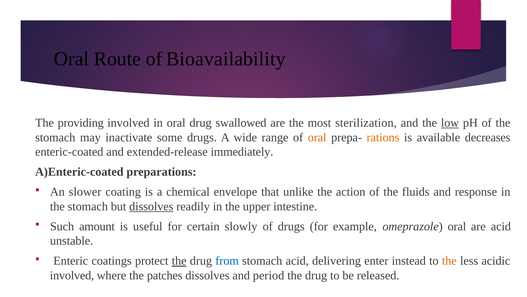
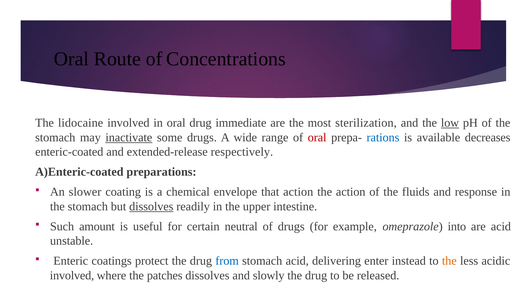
Bioavailability: Bioavailability -> Concentrations
providing: providing -> lidocaine
swallowed: swallowed -> immediate
inactivate underline: none -> present
oral at (317, 137) colour: orange -> red
rations colour: orange -> blue
immediately: immediately -> respectively
that unlike: unlike -> action
slowly: slowly -> neutral
omeprazole oral: oral -> into
the at (179, 260) underline: present -> none
period: period -> slowly
